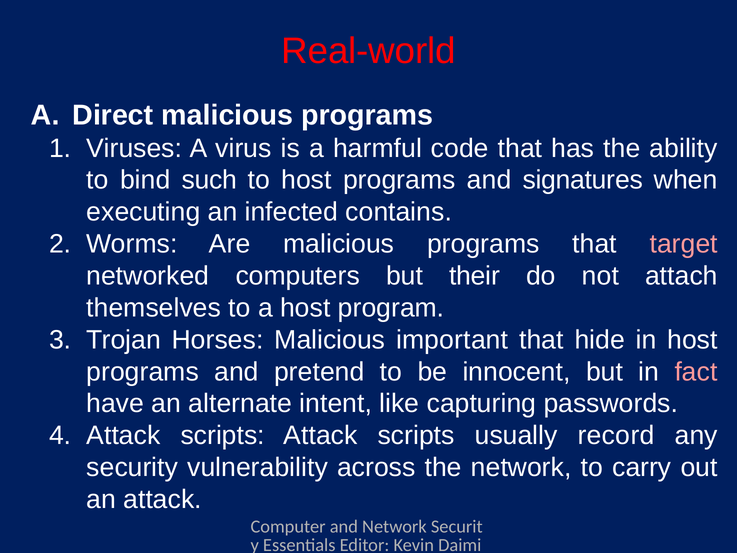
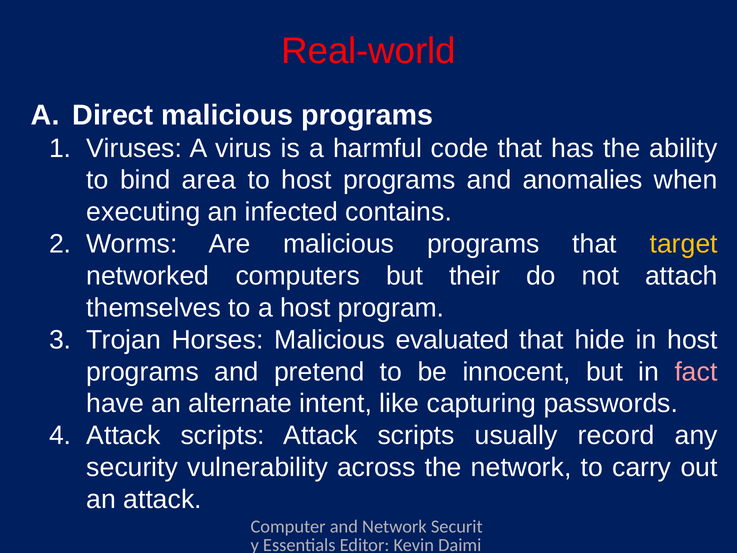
such: such -> area
signatures: signatures -> anomalies
target colour: pink -> yellow
important: important -> evaluated
